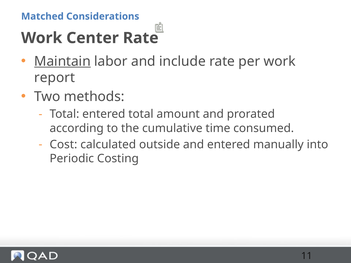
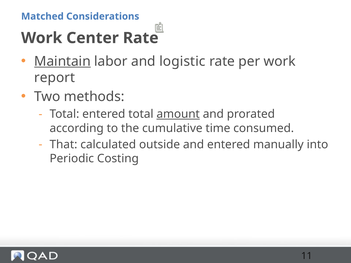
include: include -> logistic
amount underline: none -> present
Cost: Cost -> That
